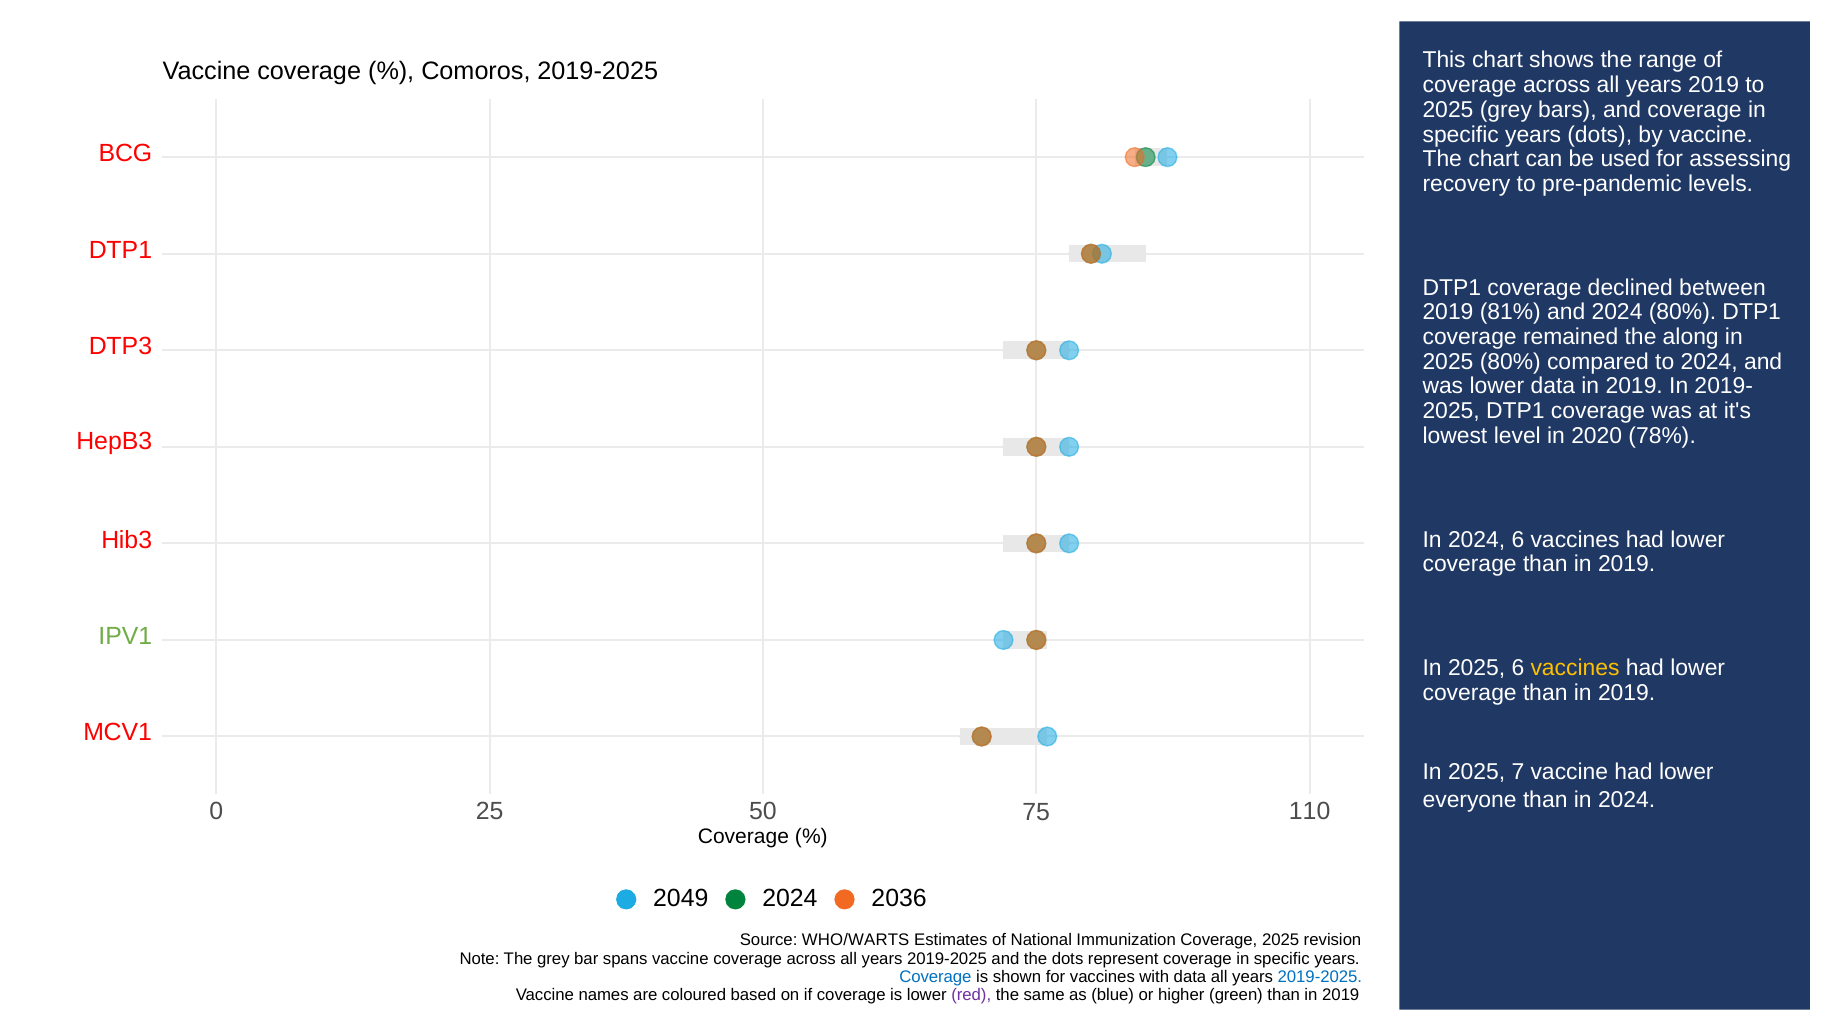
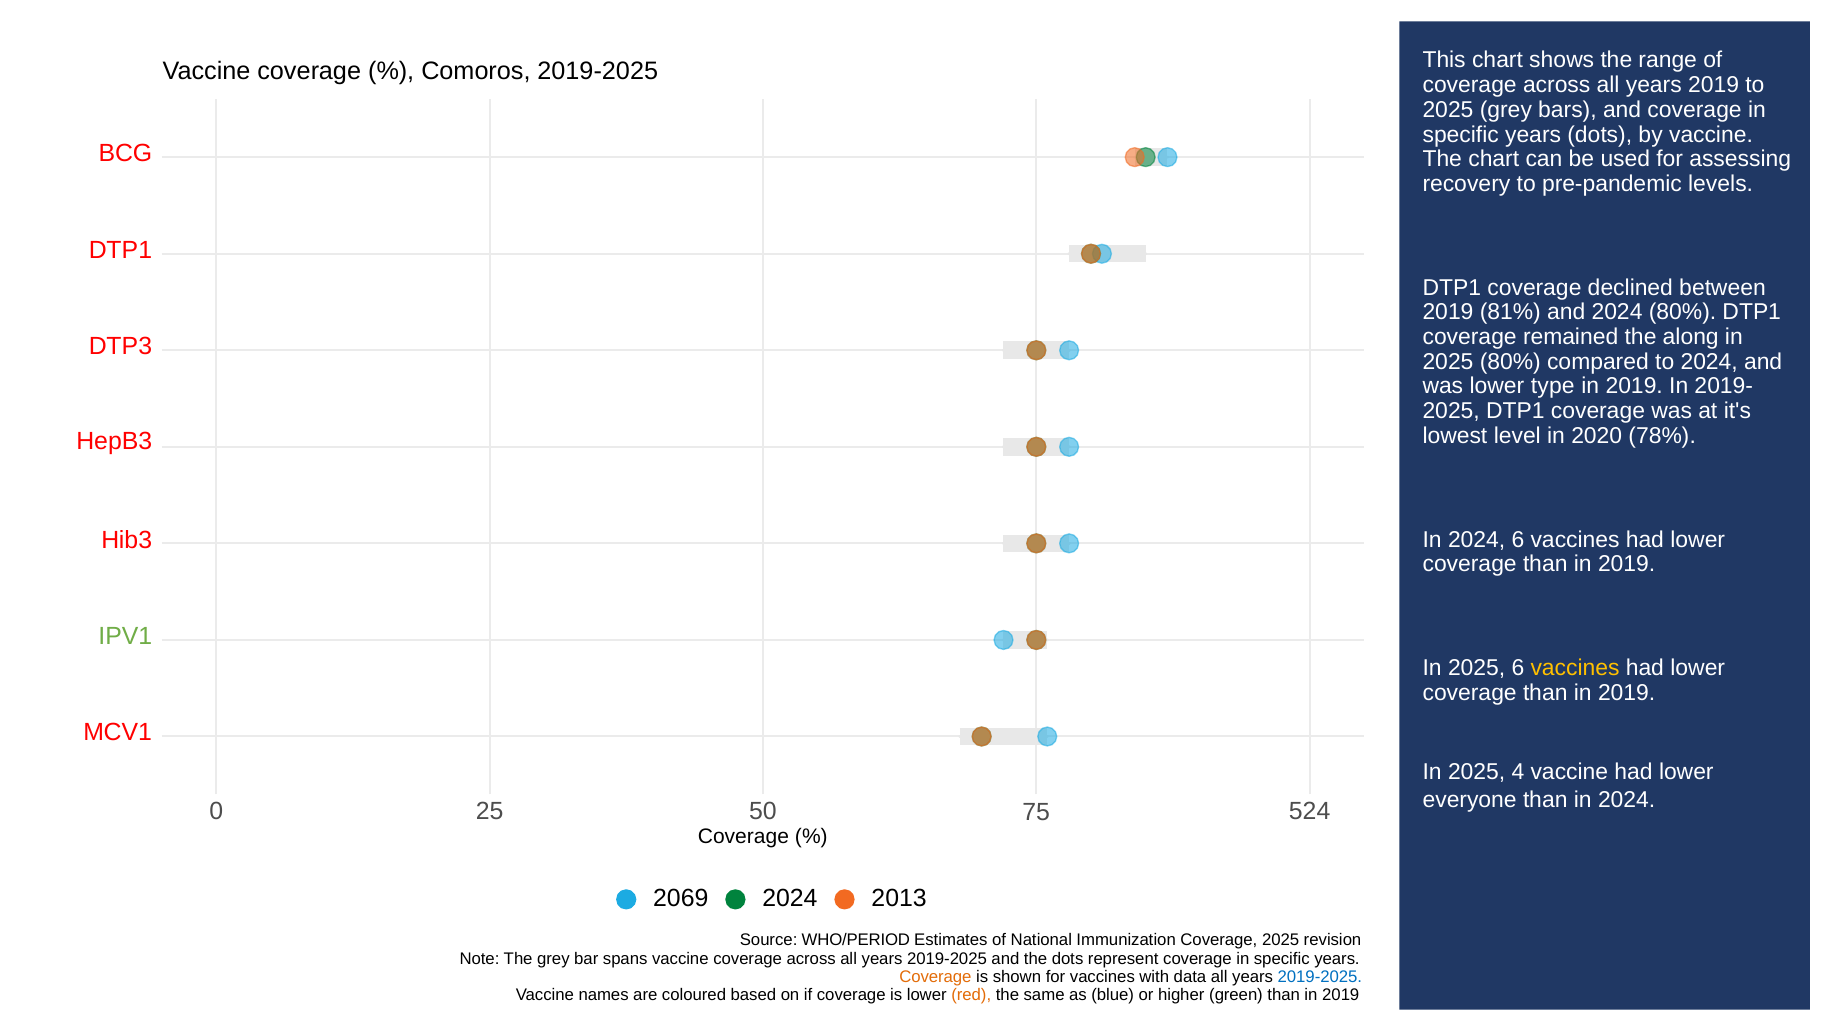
lower data: data -> type
7: 7 -> 4
110: 110 -> 524
2049: 2049 -> 2069
2036: 2036 -> 2013
WHO/WARTS: WHO/WARTS -> WHO/PERIOD
Coverage at (935, 977) colour: blue -> orange
red colour: purple -> orange
